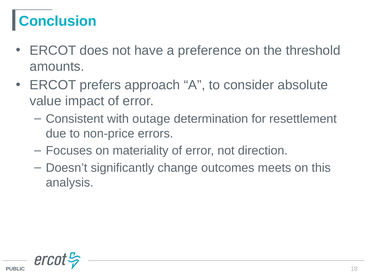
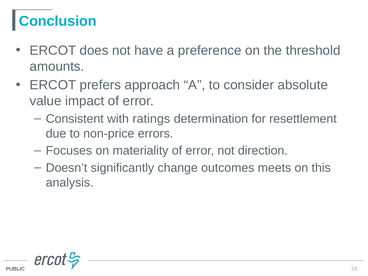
outage: outage -> ratings
